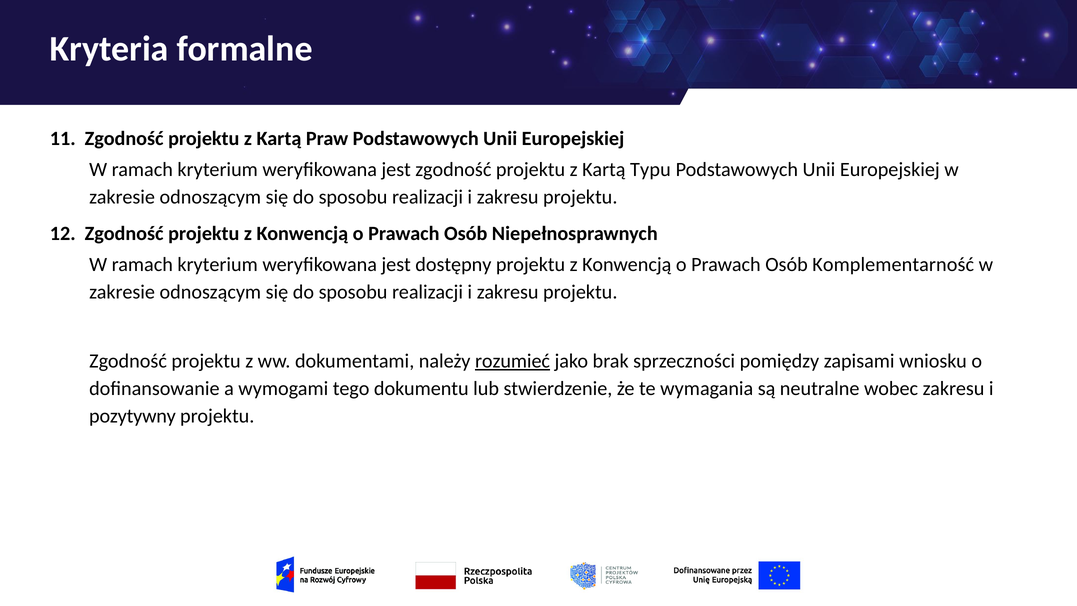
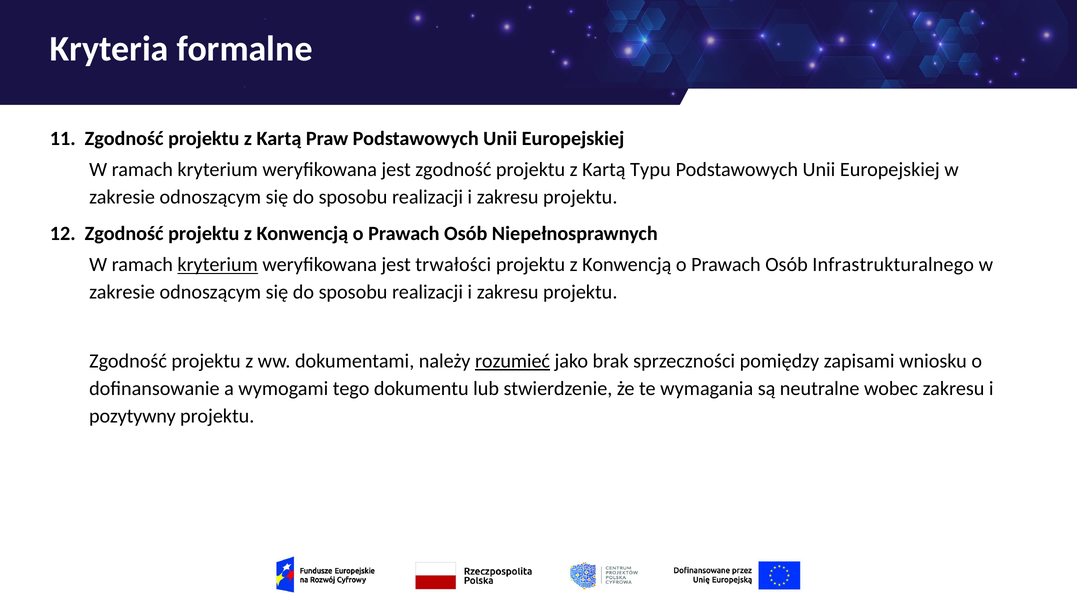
kryterium at (218, 265) underline: none -> present
dostępny: dostępny -> trwałości
Komplementarność: Komplementarność -> Infrastrukturalnego
